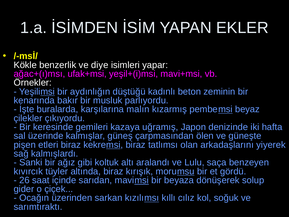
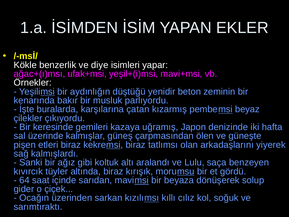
kadınlı: kadınlı -> yenidir
malın: malın -> çatan
26: 26 -> 64
